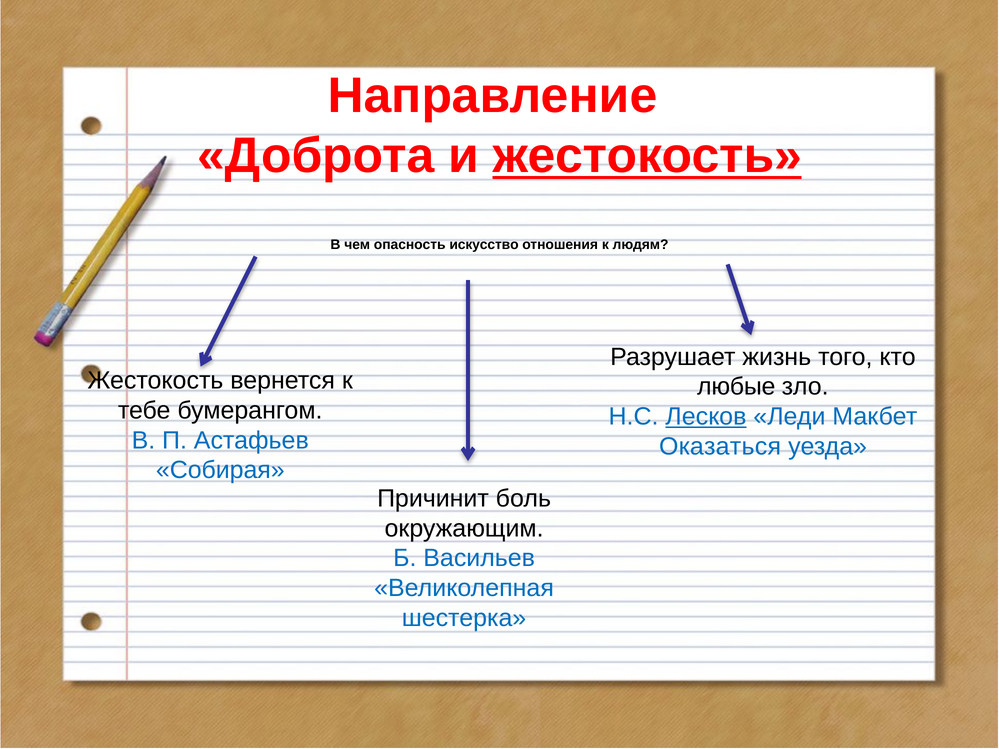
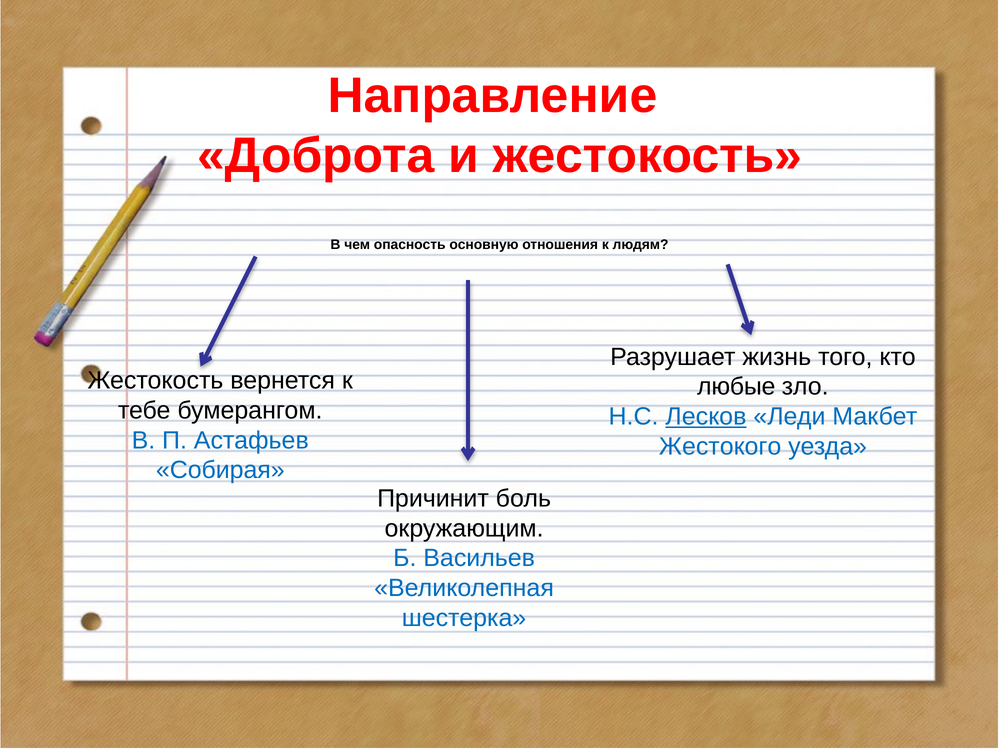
жестокость at (647, 156) underline: present -> none
искусство: искусство -> основную
Оказаться: Оказаться -> Жестокого
